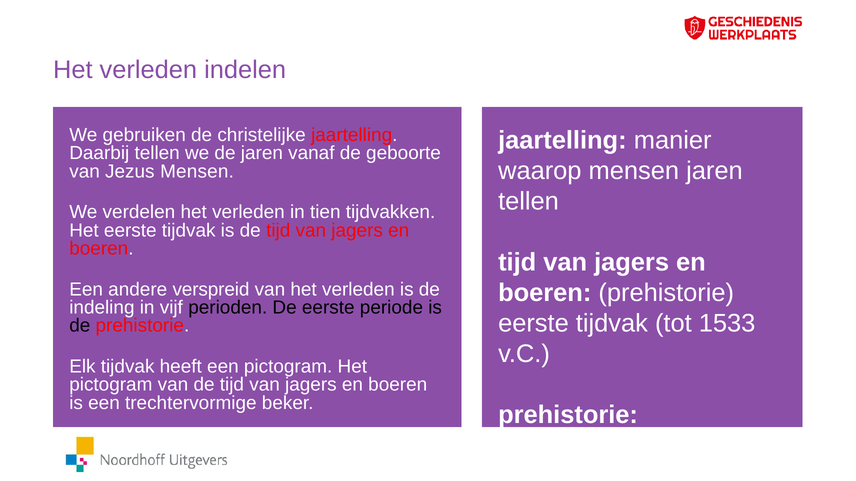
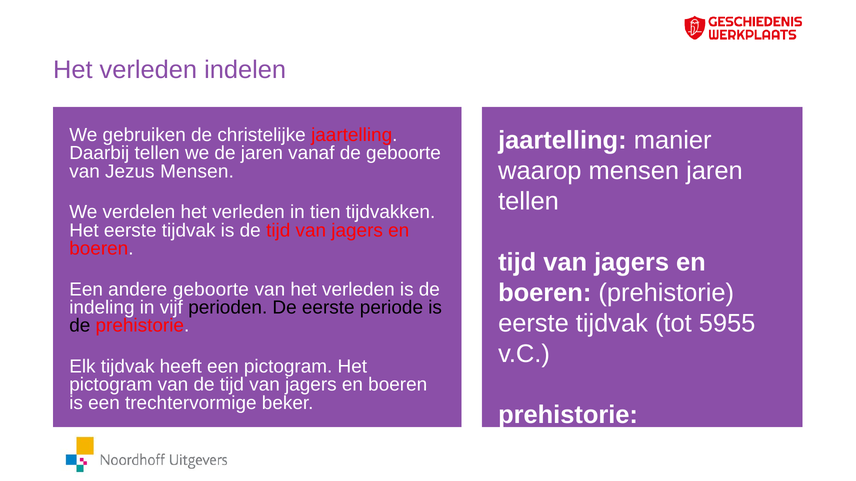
andere verspreid: verspreid -> geboorte
1533: 1533 -> 5955
